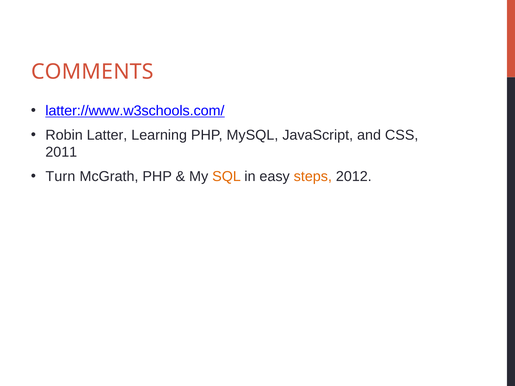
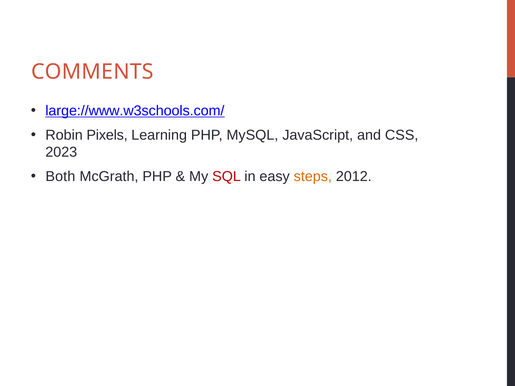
latter://www.w3schools.com/: latter://www.w3schools.com/ -> large://www.w3schools.com/
Latter: Latter -> Pixels
2011: 2011 -> 2023
Turn: Turn -> Both
SQL colour: orange -> red
